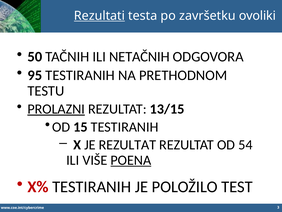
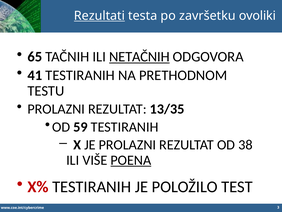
50: 50 -> 65
NETAČNIH underline: none -> present
95: 95 -> 41
PROLAZNI at (56, 109) underline: present -> none
13/15: 13/15 -> 13/35
15: 15 -> 59
JE REZULTAT: REZULTAT -> PROLAZNI
54: 54 -> 38
